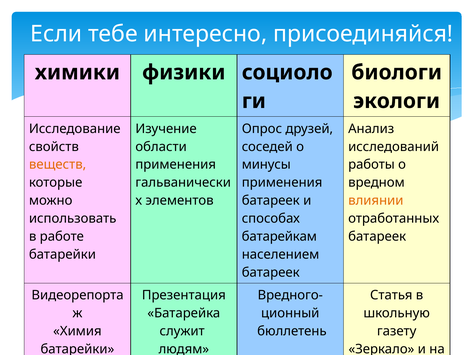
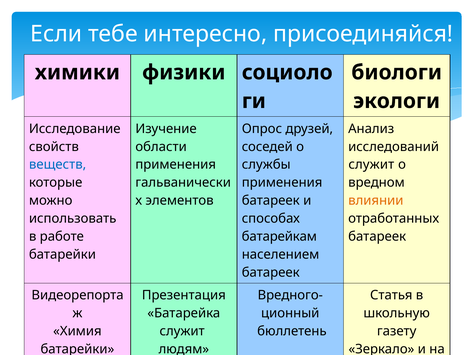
веществ colour: orange -> blue
минусы: минусы -> службы
работы at (371, 165): работы -> служит
